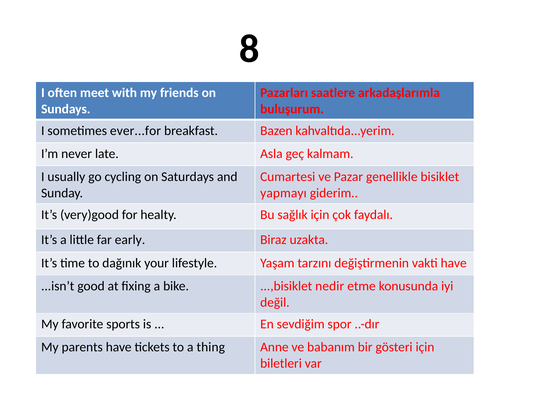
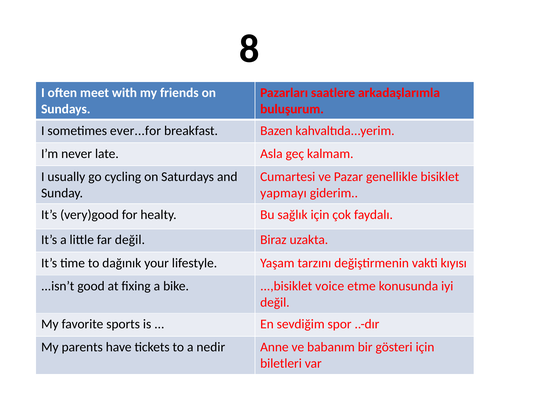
far early: early -> değil
vakti have: have -> kıyısı
nedir: nedir -> voice
thing: thing -> nedir
